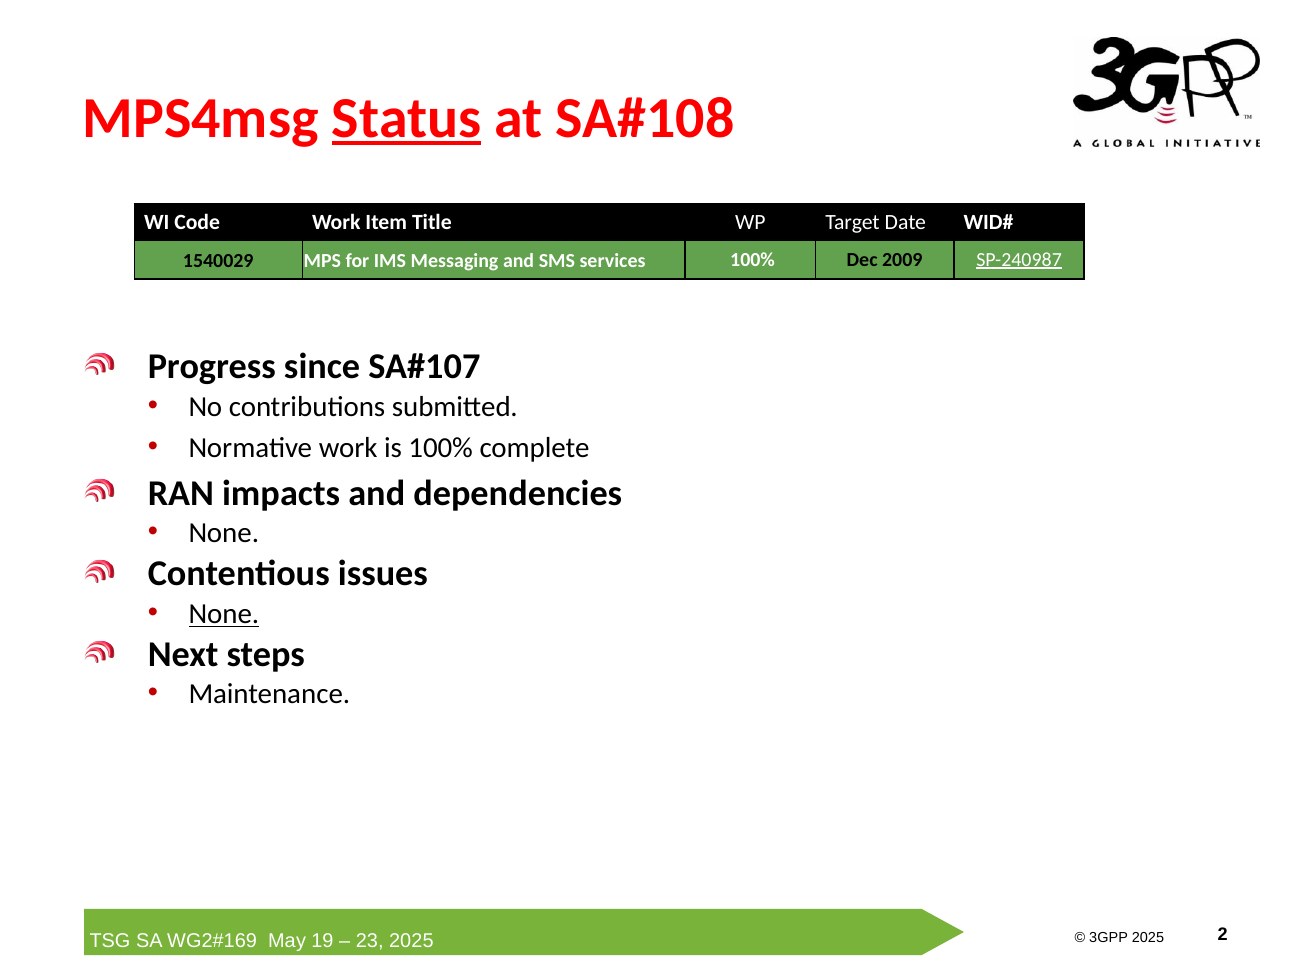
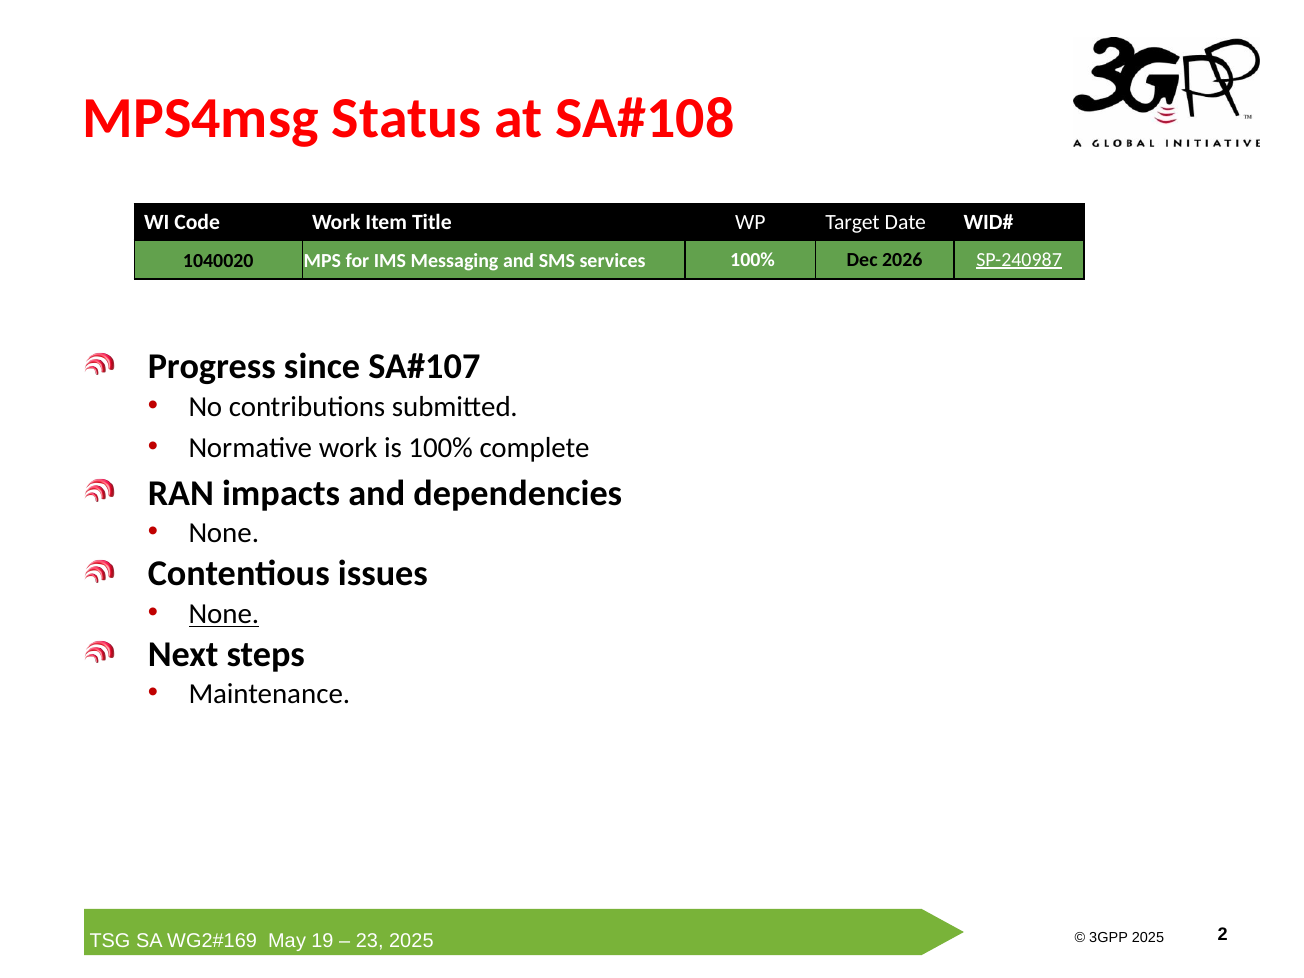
Status underline: present -> none
1540029: 1540029 -> 1040020
2009: 2009 -> 2026
